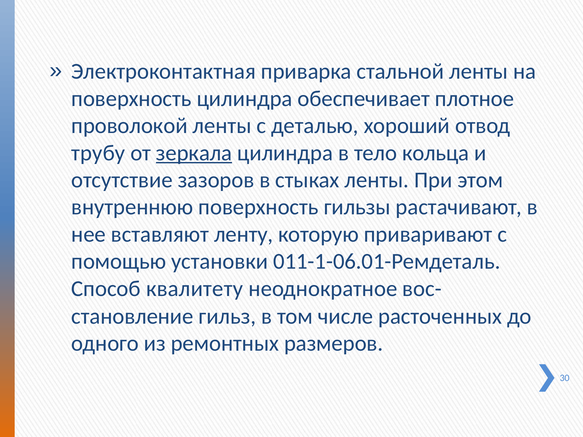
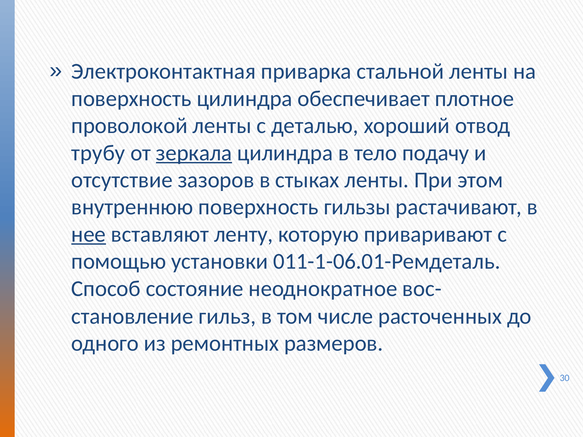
кольца: кольца -> подачу
нее underline: none -> present
квалитету: квалитету -> состояние
